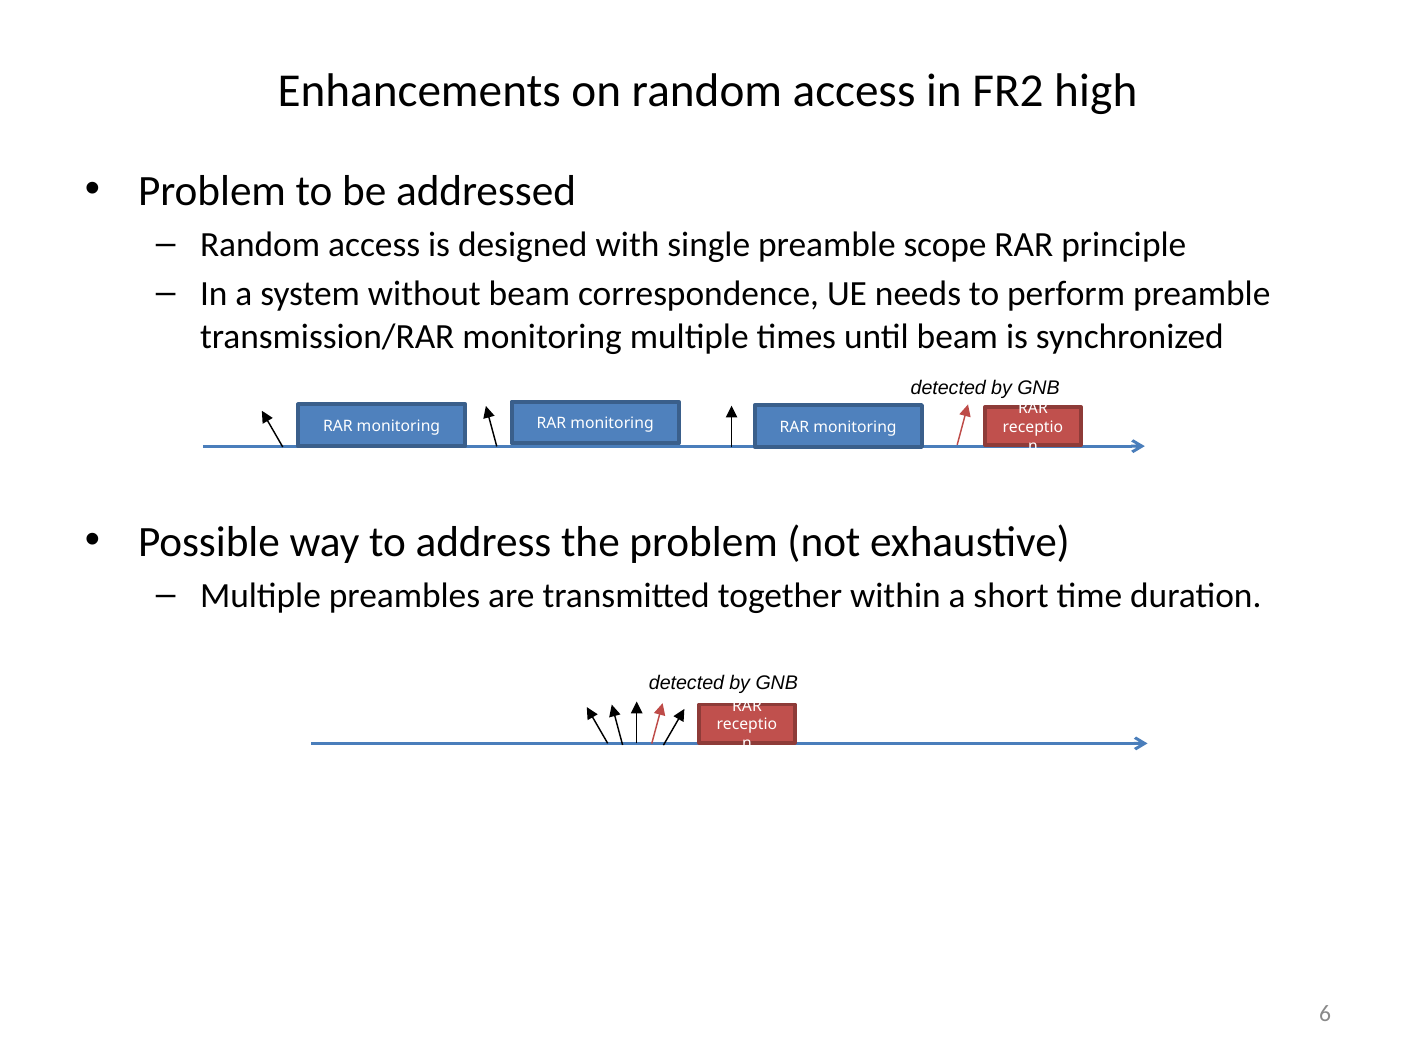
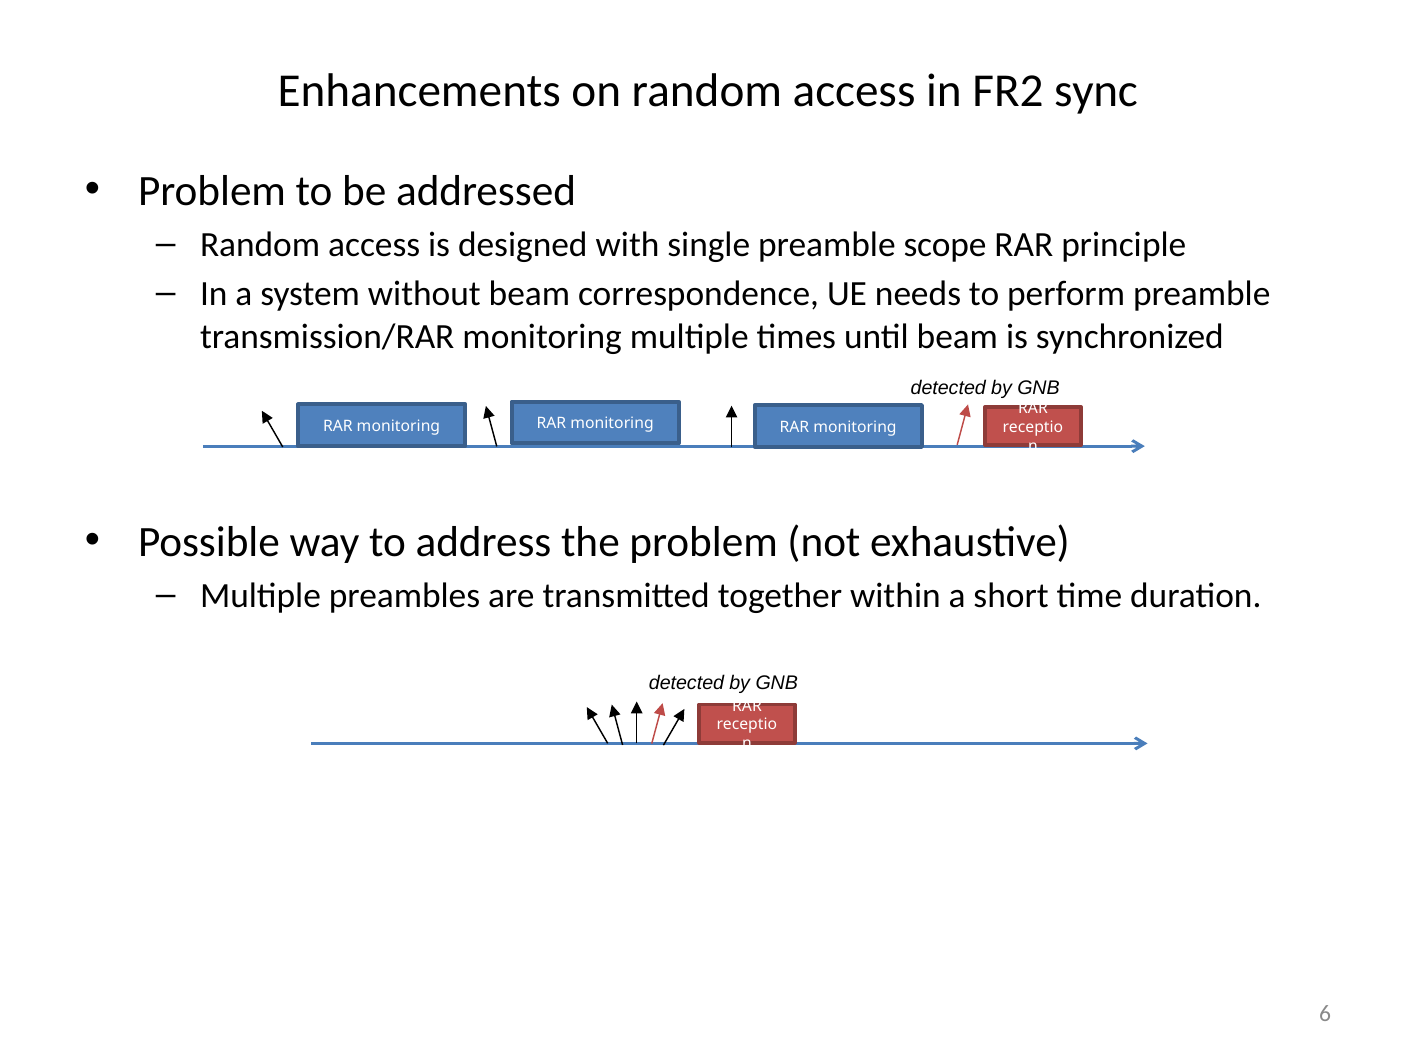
high: high -> sync
